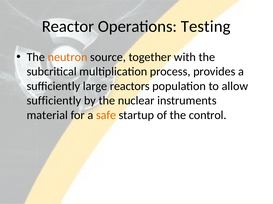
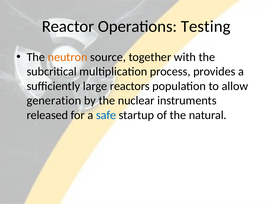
sufficiently at (54, 101): sufficiently -> generation
material: material -> released
safe colour: orange -> blue
control: control -> natural
